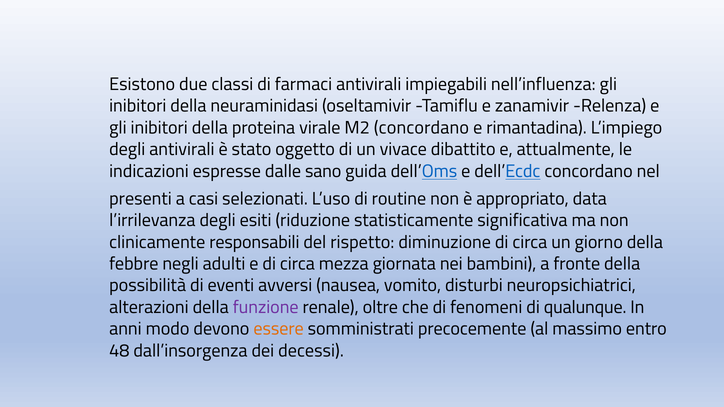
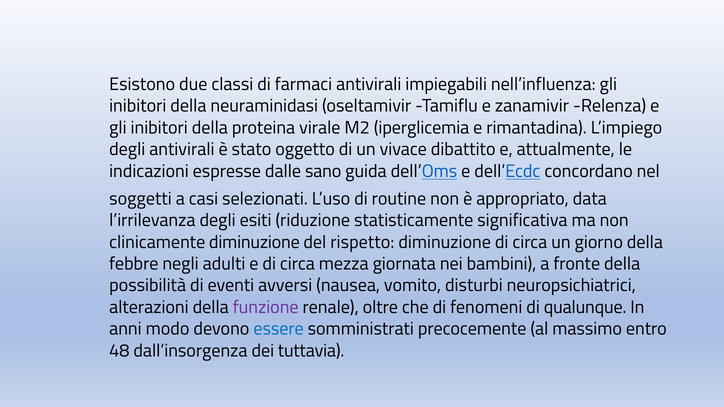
M2 concordano: concordano -> iperglicemia
presenti: presenti -> soggetti
clinicamente responsabili: responsabili -> diminuzione
essere colour: orange -> blue
decessi: decessi -> tuttavia
